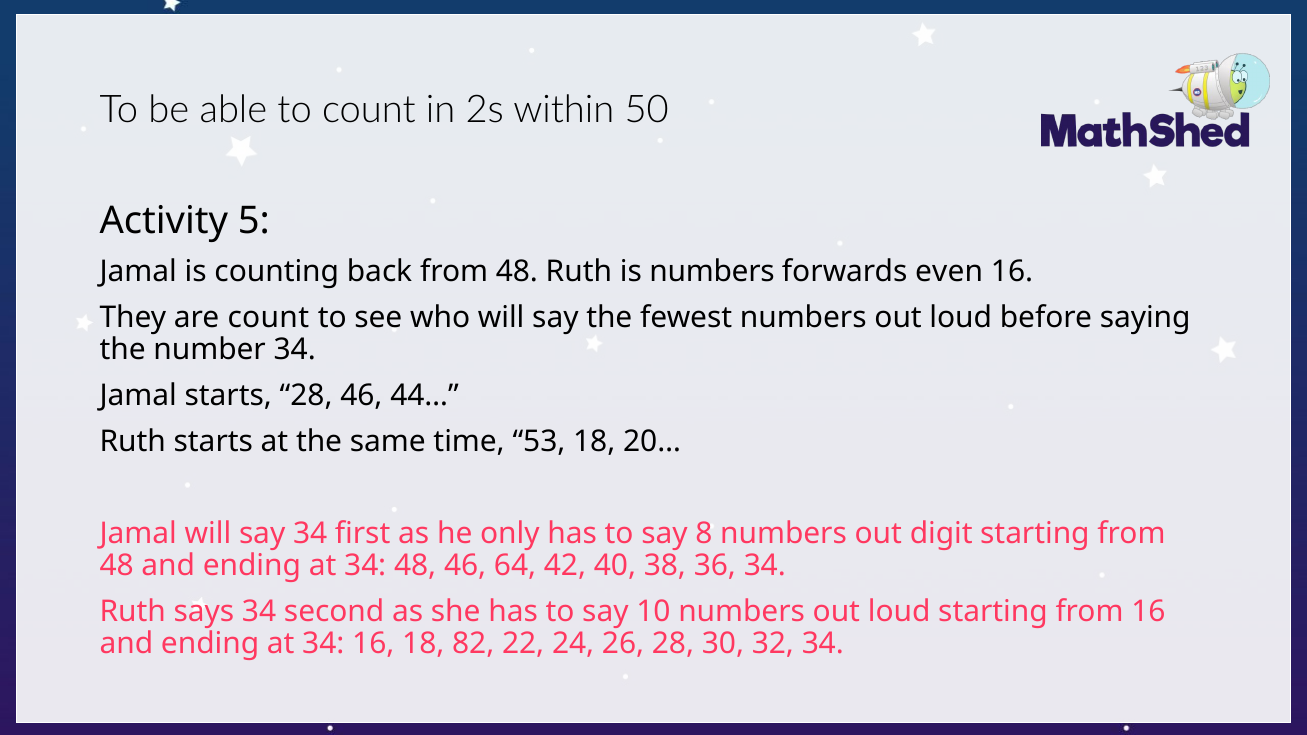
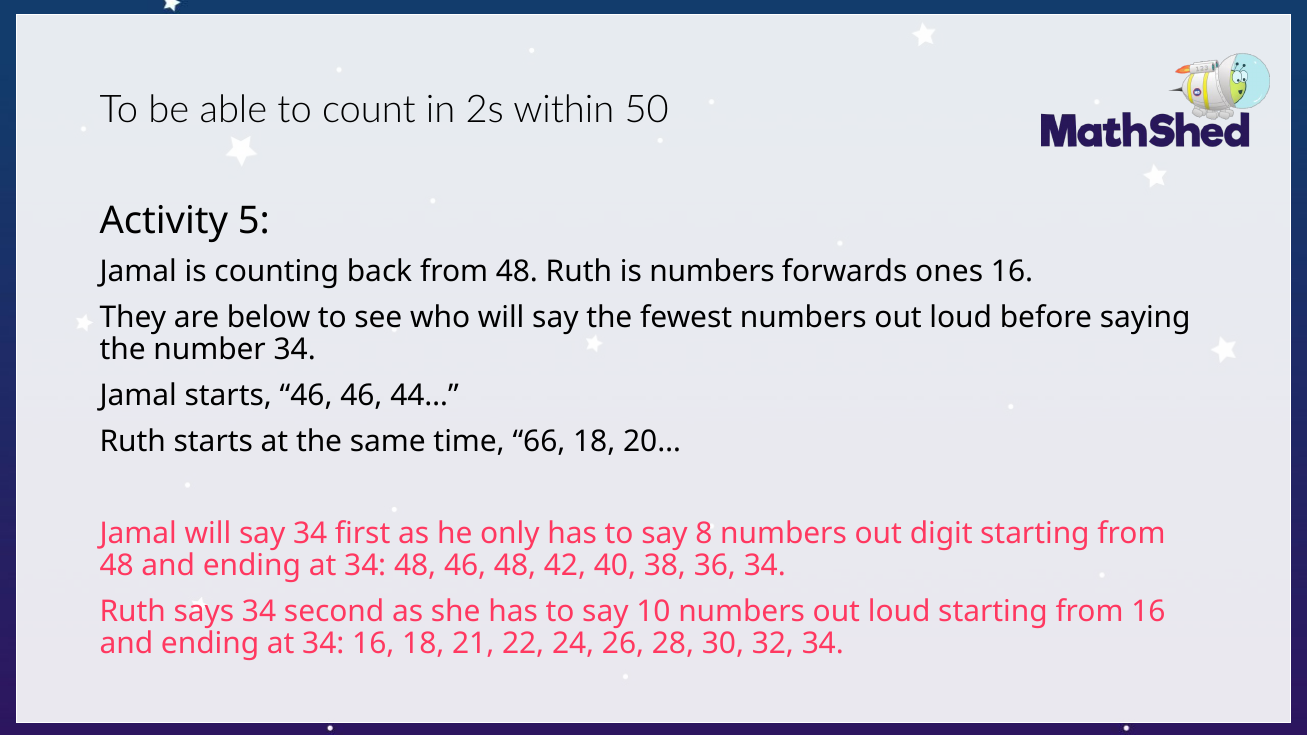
even: even -> ones
are count: count -> below
starts 28: 28 -> 46
53: 53 -> 66
46 64: 64 -> 48
82: 82 -> 21
